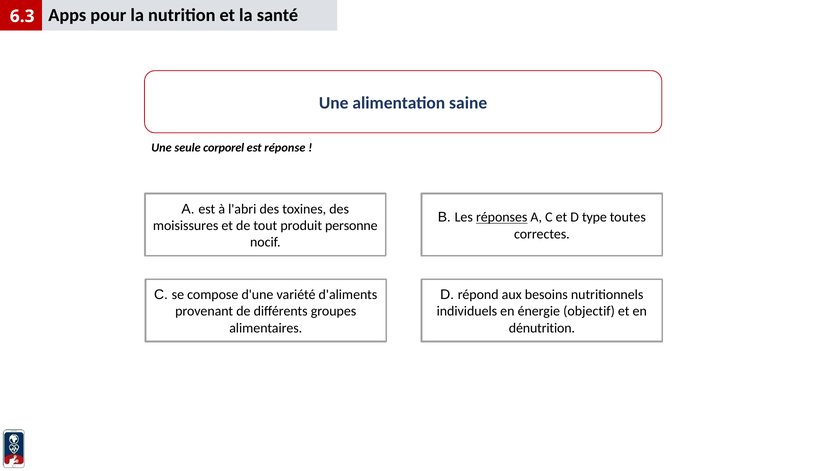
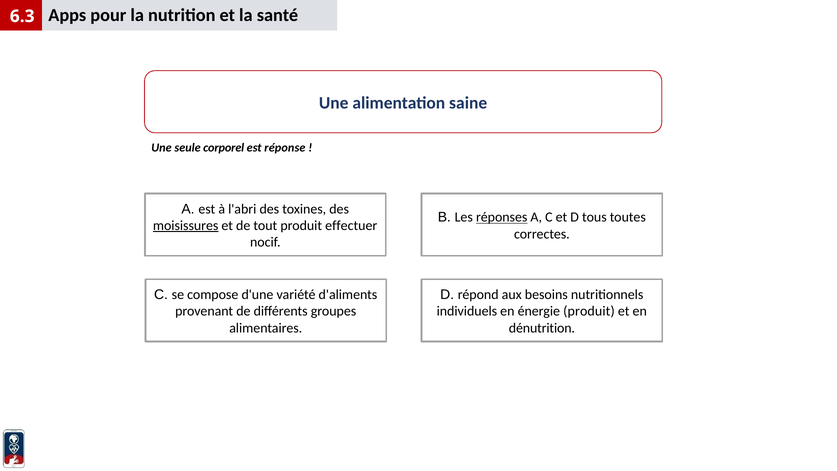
type: type -> tous
moisissures underline: none -> present
personne: personne -> effectuer
énergie objectif: objectif -> produit
